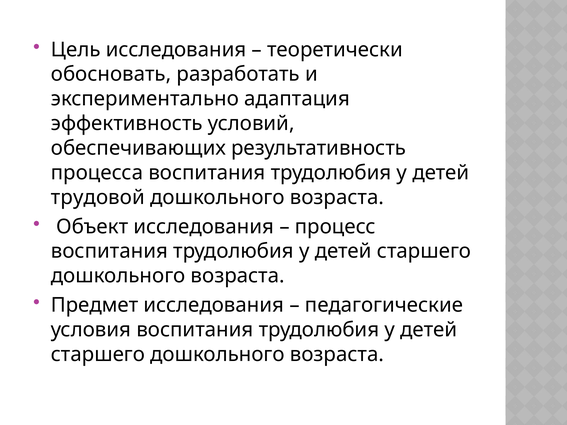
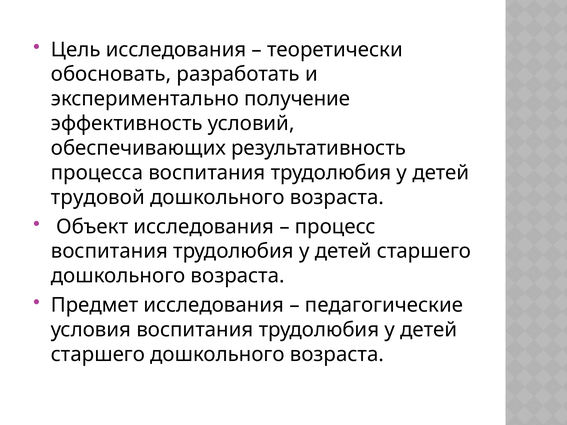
адаптация: адаптация -> получение
